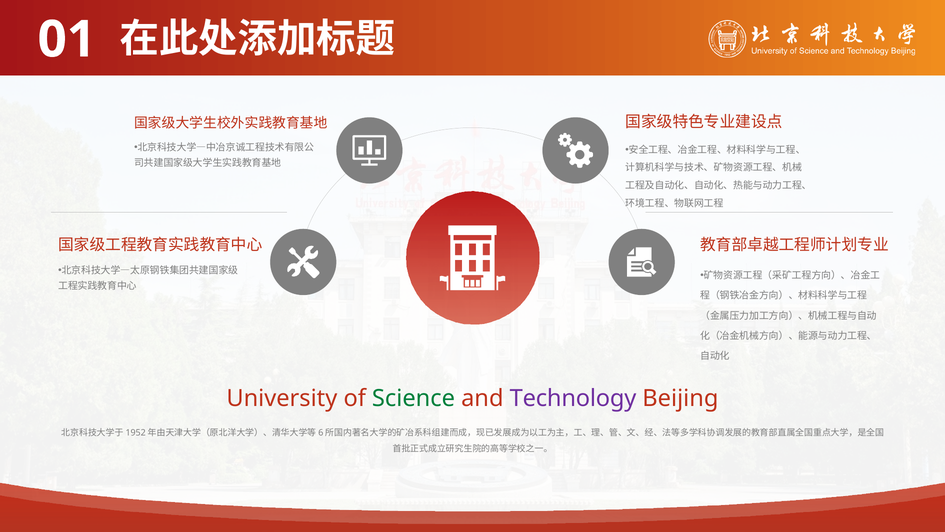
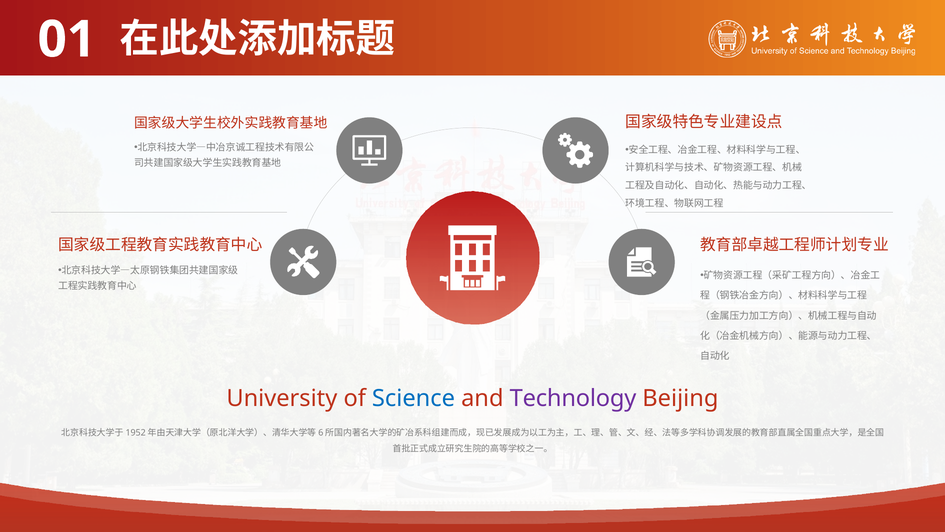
Science colour: green -> blue
